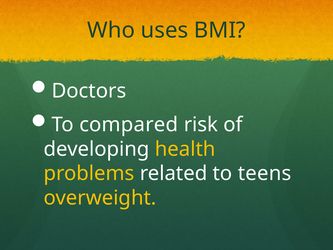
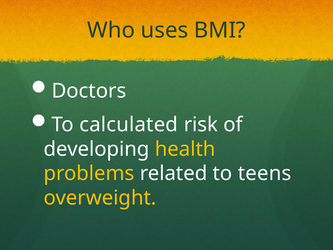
compared: compared -> calculated
